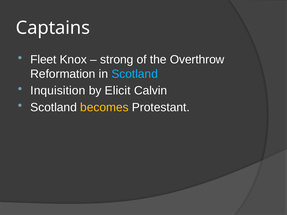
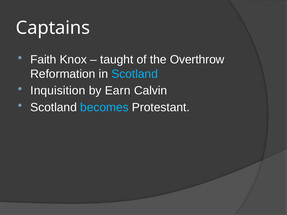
Fleet: Fleet -> Faith
strong: strong -> taught
Elicit: Elicit -> Earn
becomes colour: yellow -> light blue
